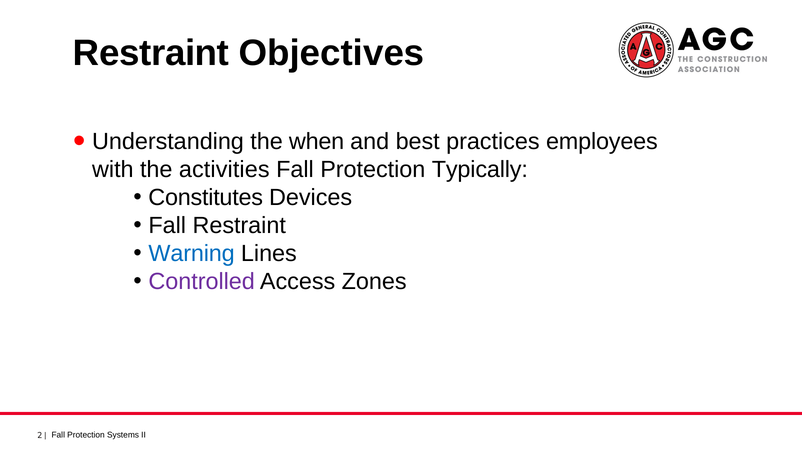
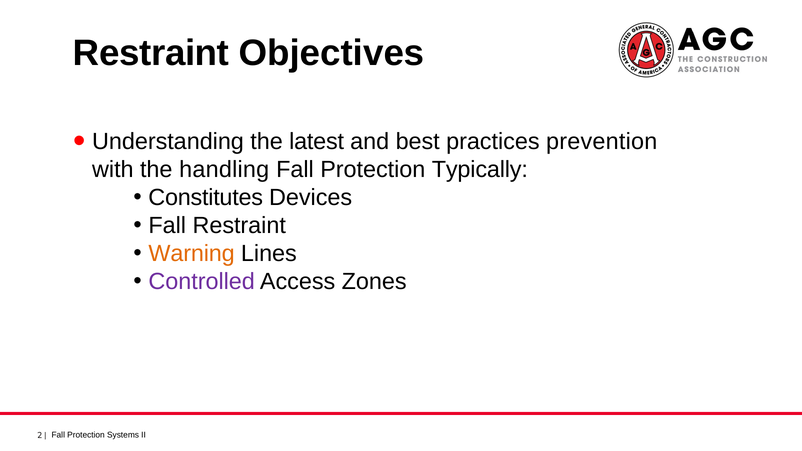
when: when -> latest
employees: employees -> prevention
activities: activities -> handling
Warning colour: blue -> orange
